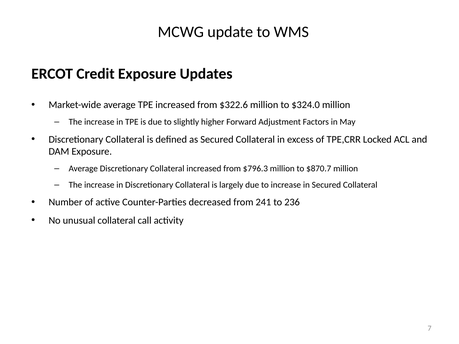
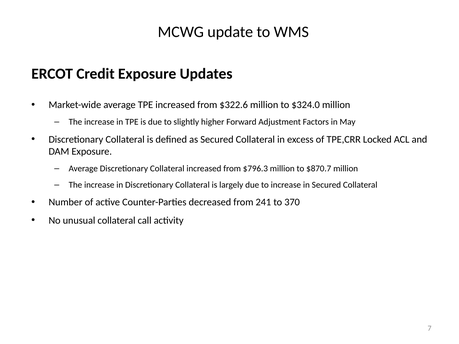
236: 236 -> 370
